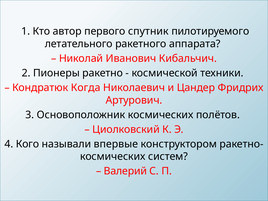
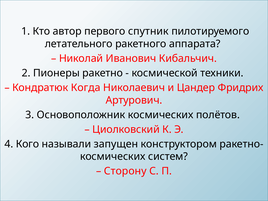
впервые: впервые -> запущен
Валерий: Валерий -> Сторону
